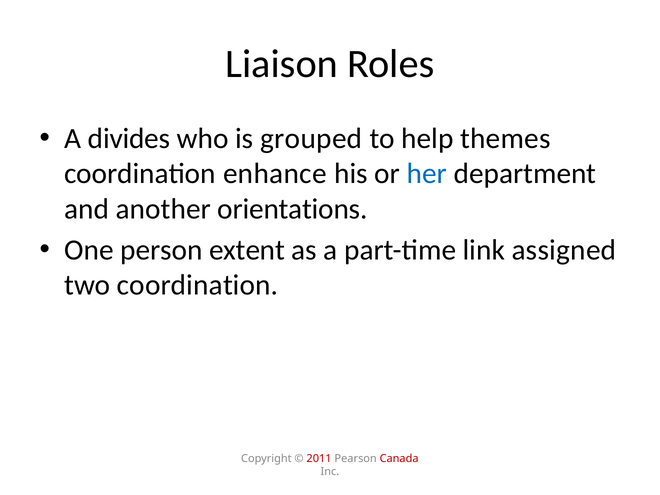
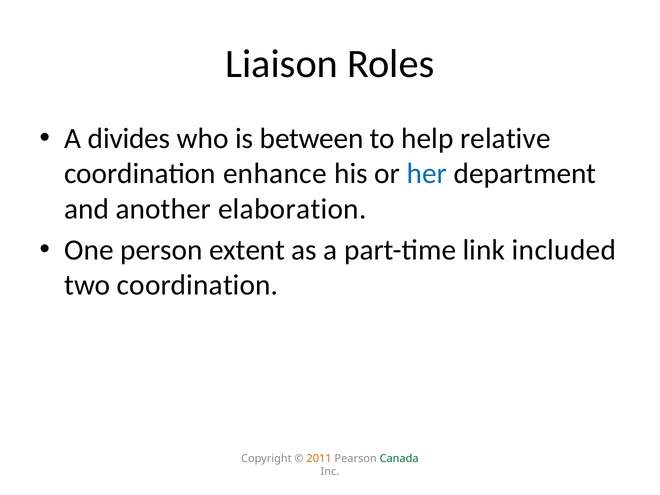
grouped: grouped -> between
themes: themes -> relative
orientations: orientations -> elaboration
assigned: assigned -> included
2011 colour: red -> orange
Canada colour: red -> green
